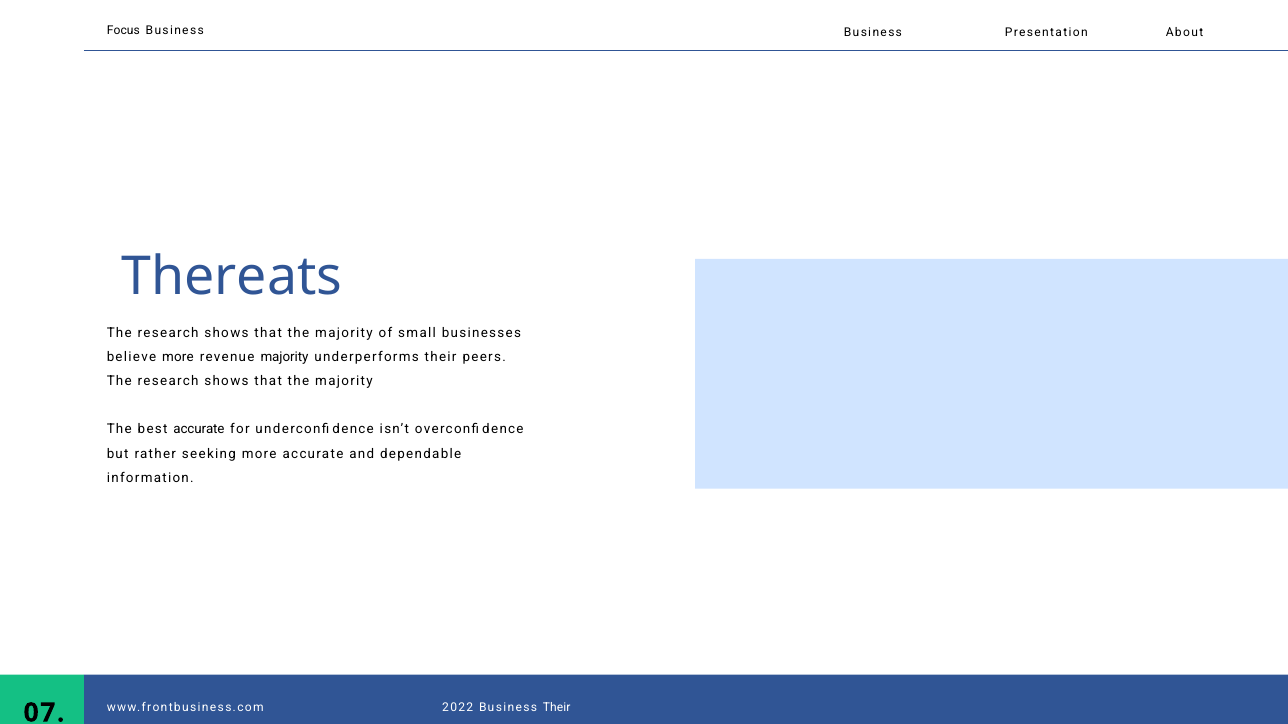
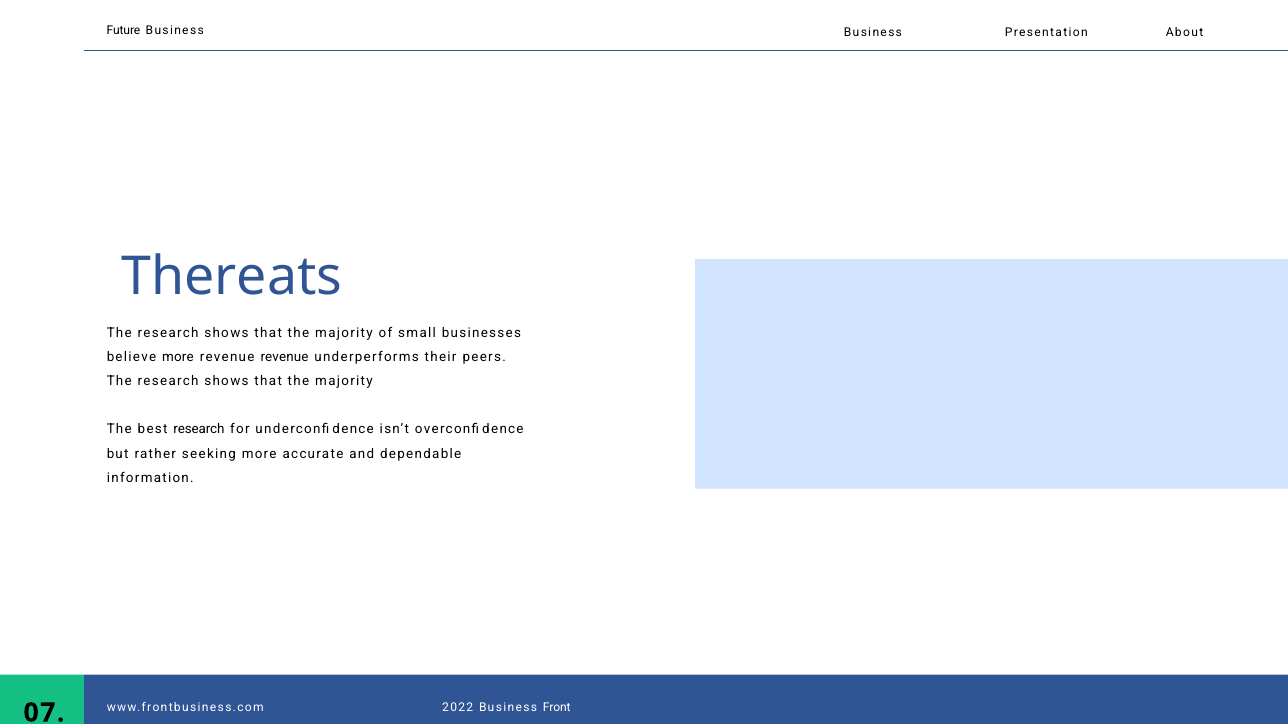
Focus: Focus -> Future
revenue majority: majority -> revenue
best accurate: accurate -> research
Business Their: Their -> Front
